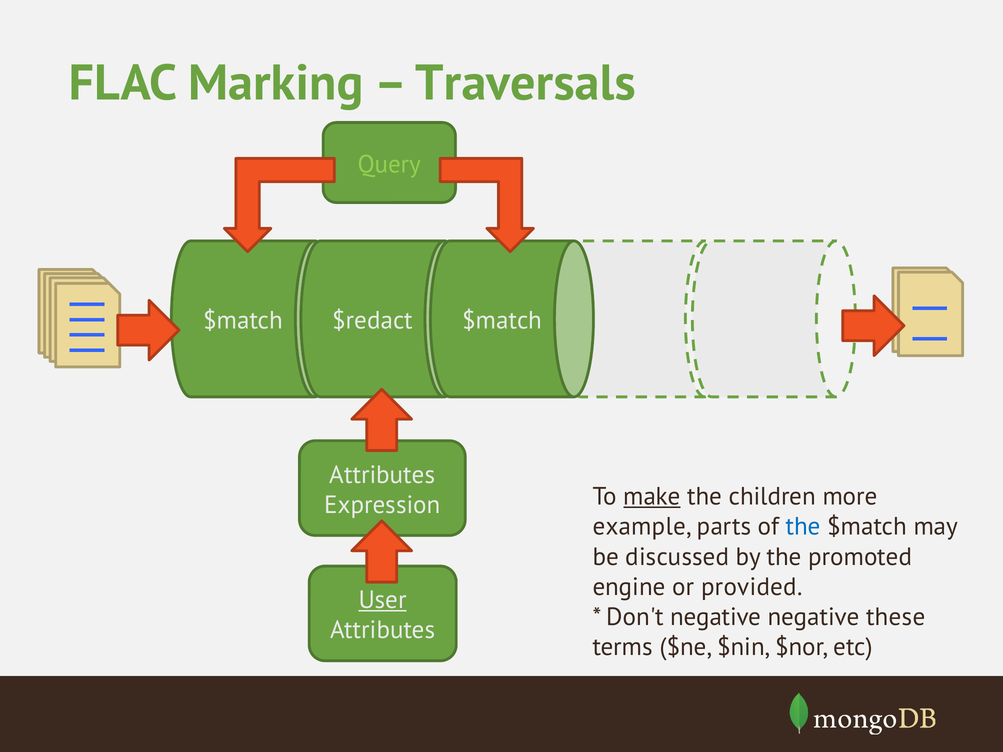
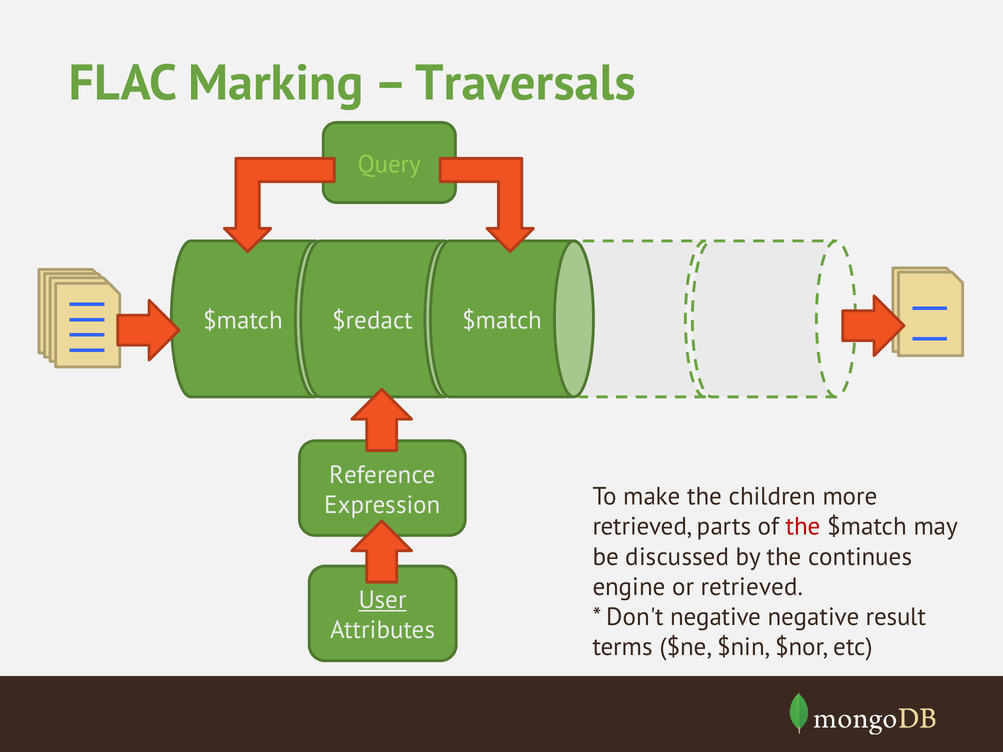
Attributes at (382, 475): Attributes -> Reference
make underline: present -> none
example at (642, 527): example -> retrieved
the at (803, 527) colour: blue -> red
promoted: promoted -> continues
or provided: provided -> retrieved
these: these -> result
